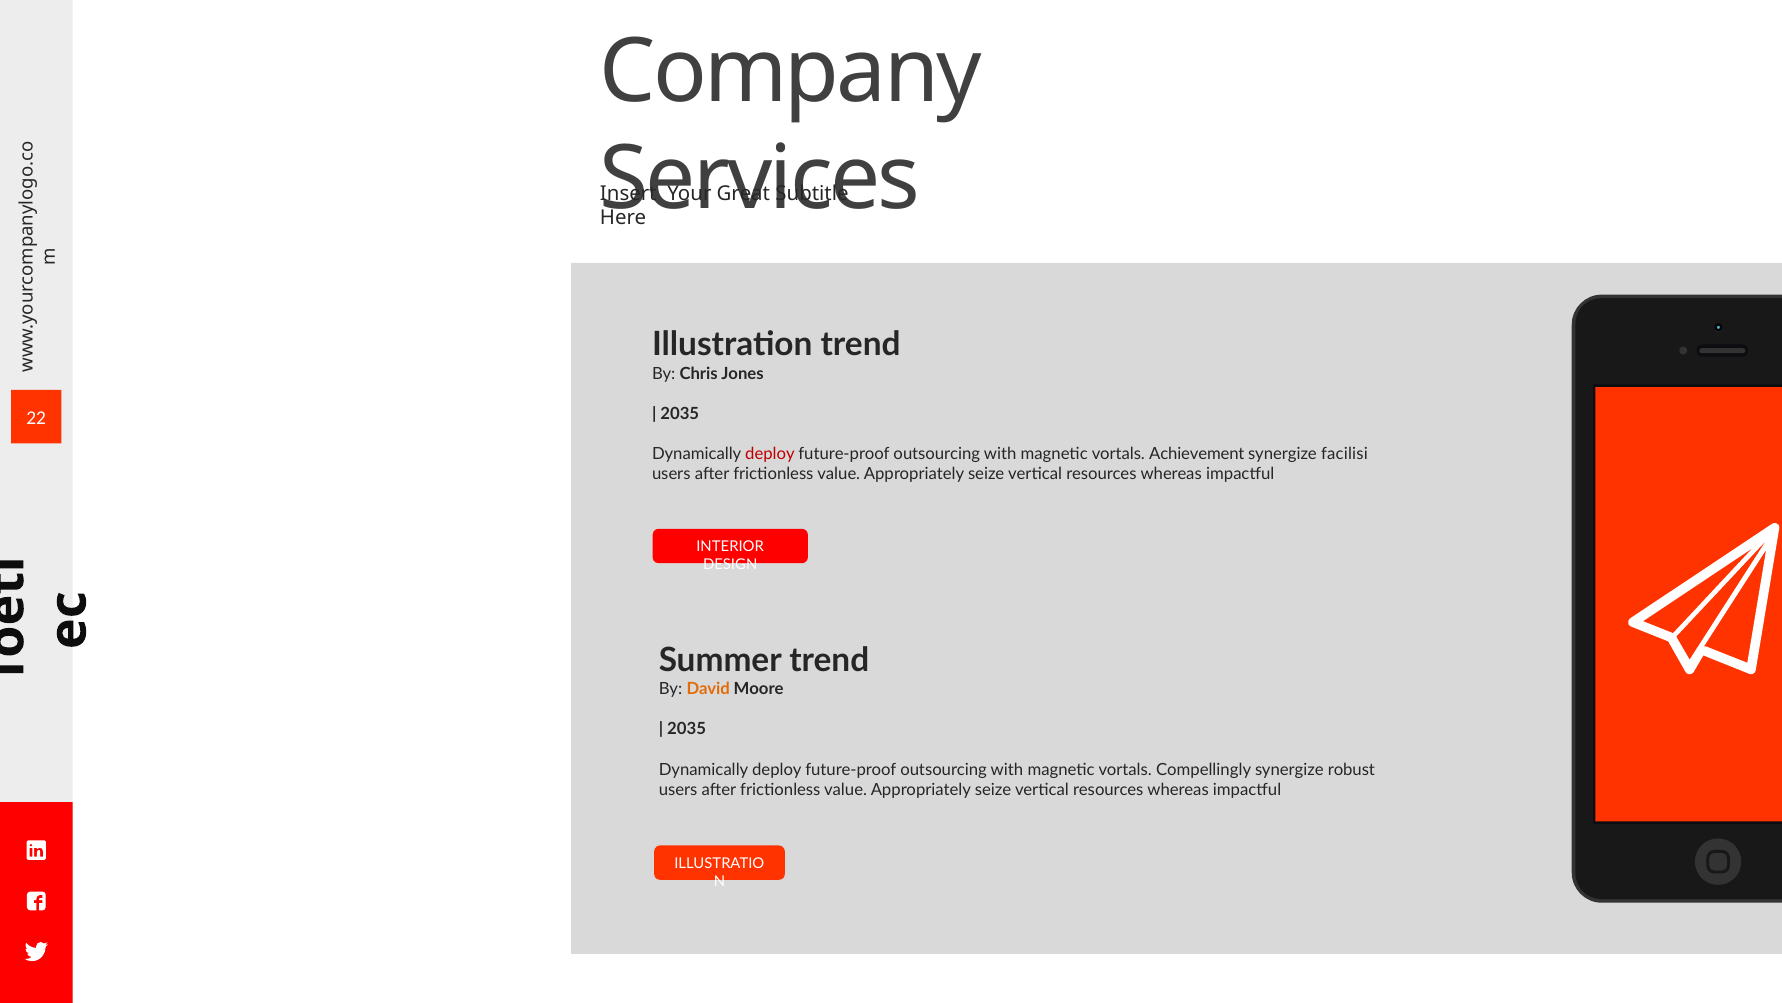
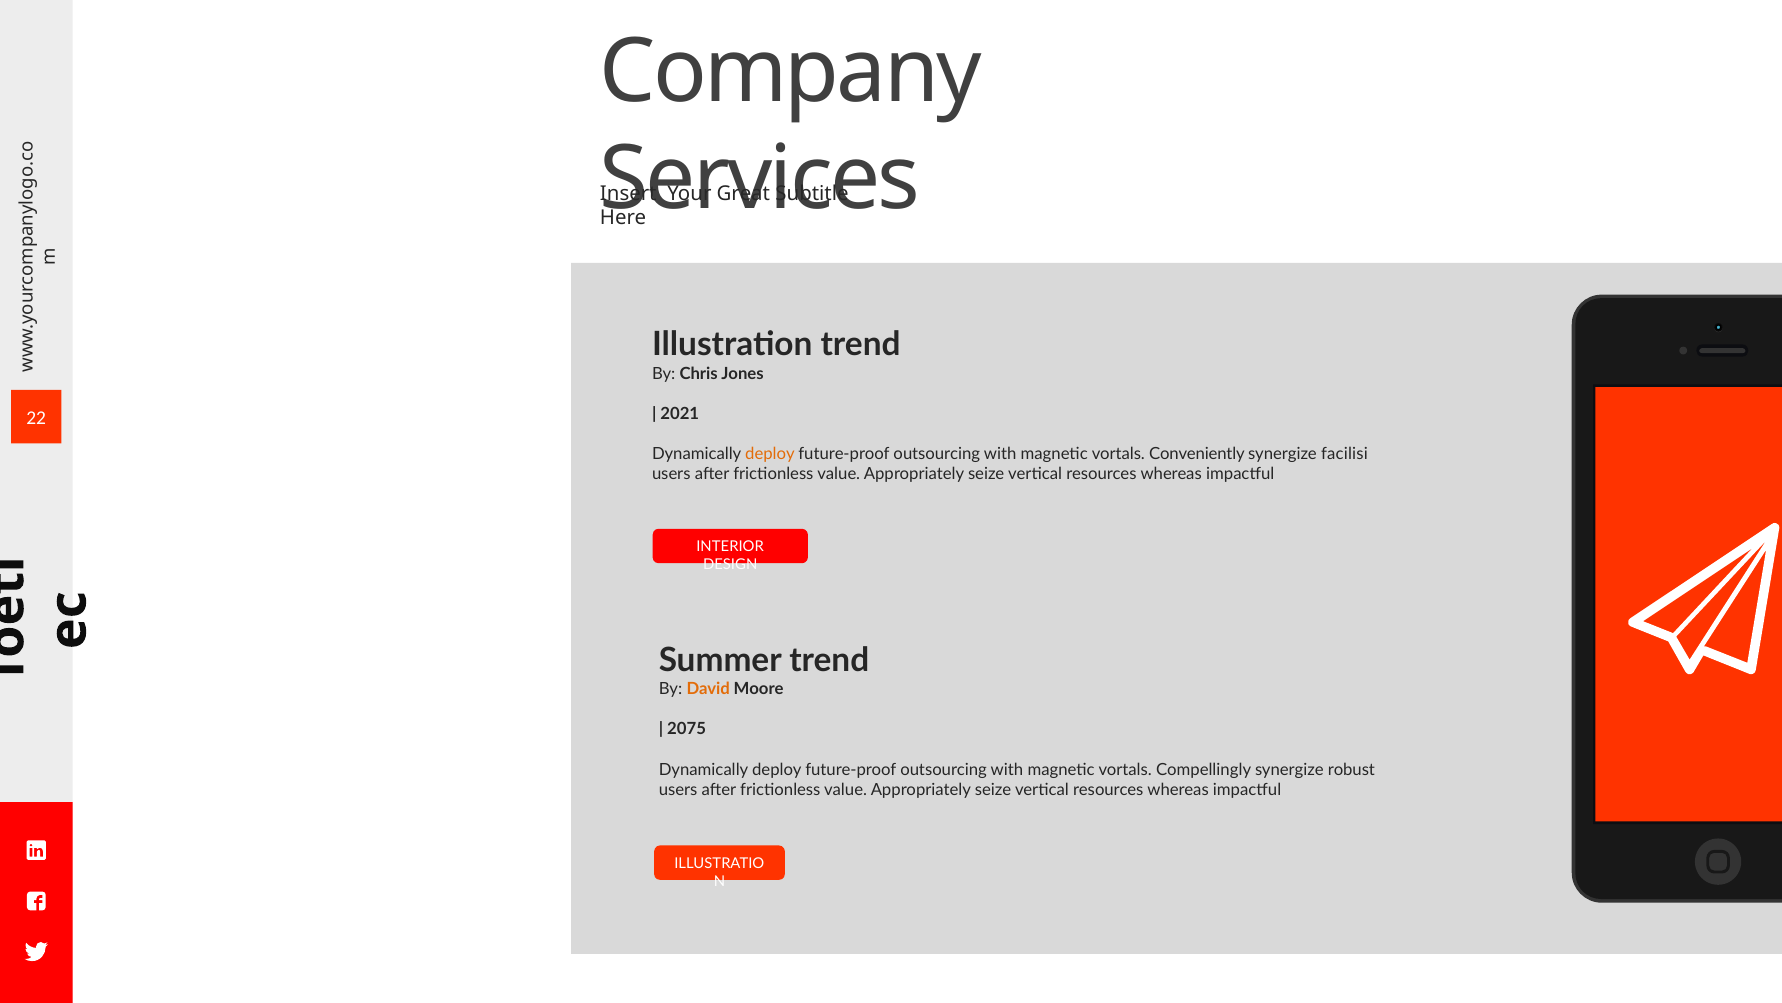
2035 at (680, 414): 2035 -> 2021
deploy at (770, 454) colour: red -> orange
Achievement: Achievement -> Conveniently
2035 at (687, 729): 2035 -> 2075
